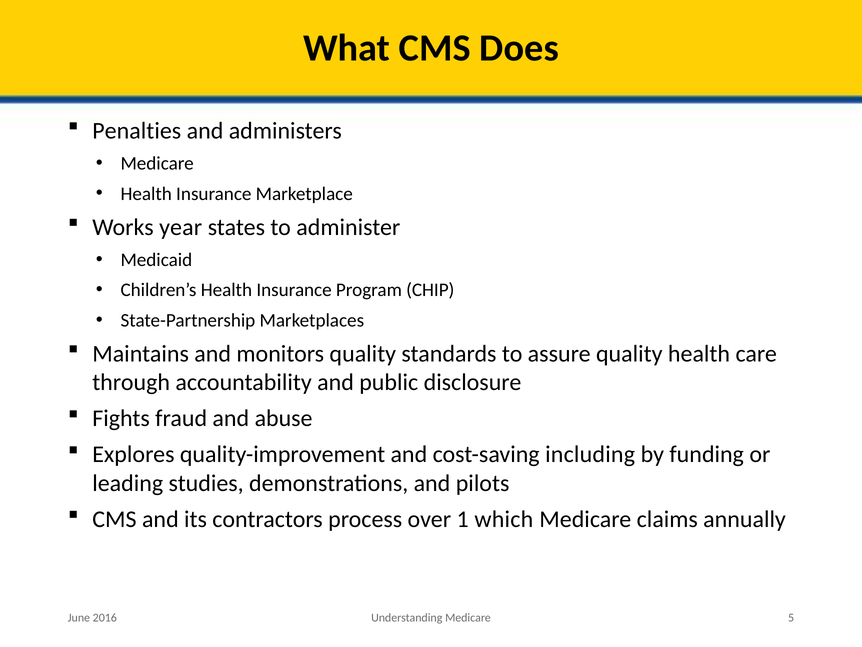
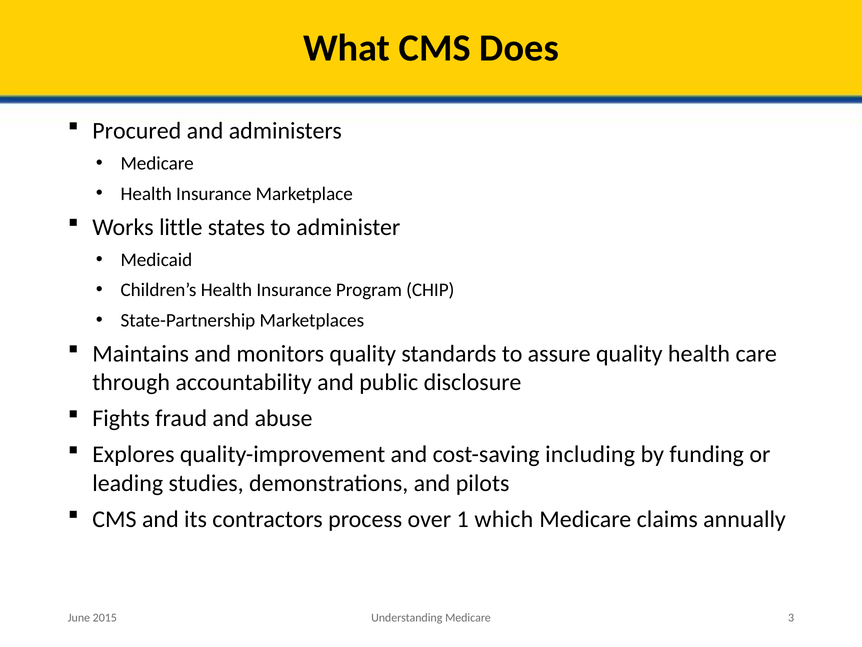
Penalties: Penalties -> Procured
year: year -> little
2016: 2016 -> 2015
5: 5 -> 3
